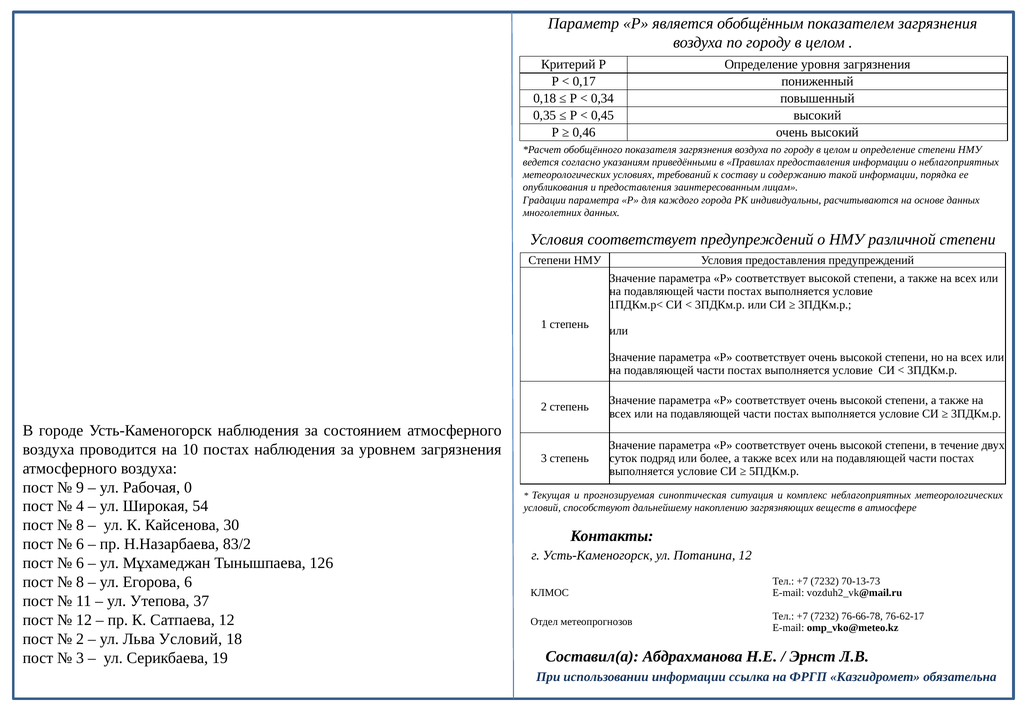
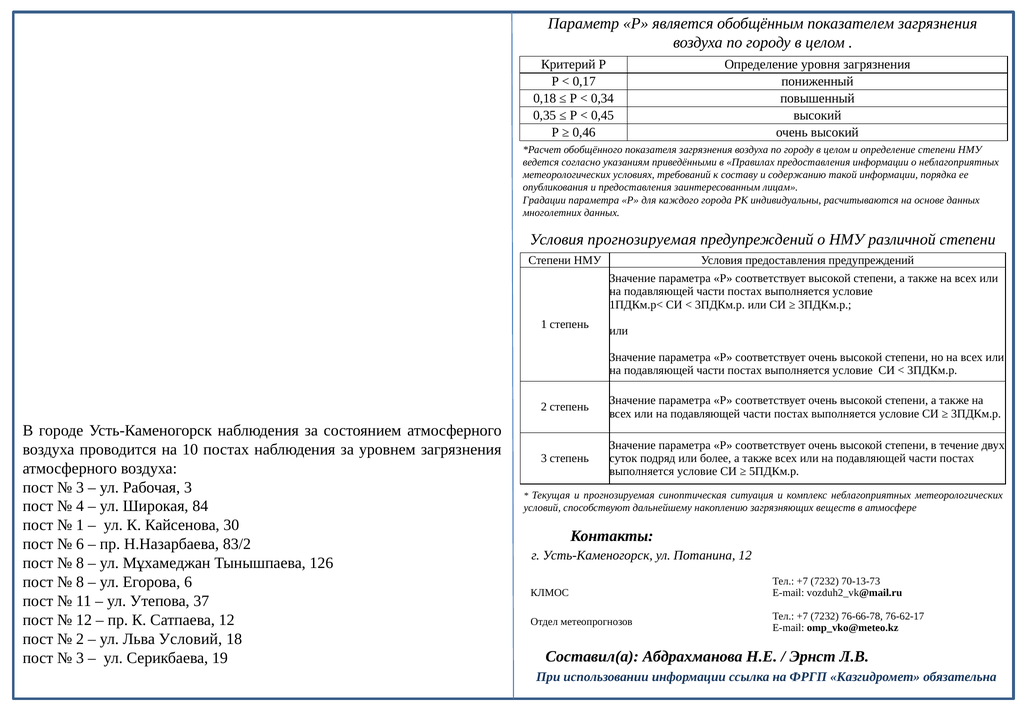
Условия соответствует: соответствует -> прогнозируемая
9 at (80, 487): 9 -> 3
Рабочая 0: 0 -> 3
54: 54 -> 84
8 at (80, 525): 8 -> 1
6 at (80, 563): 6 -> 8
